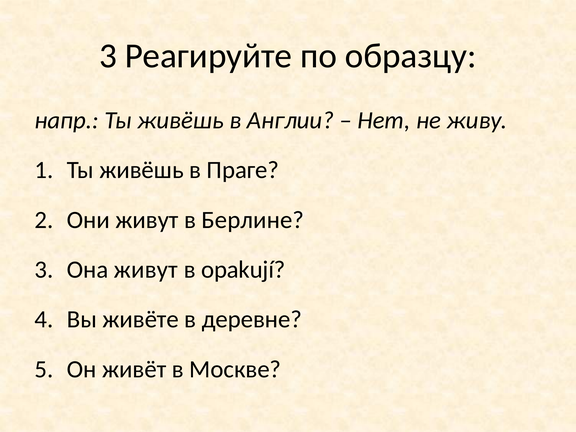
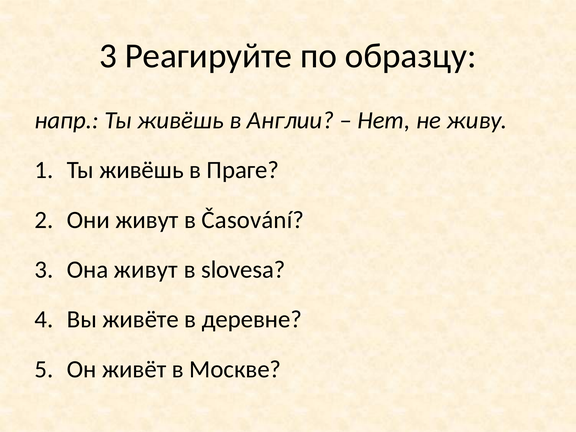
Берлине: Берлине -> Časování
opakují: opakují -> slovesa
